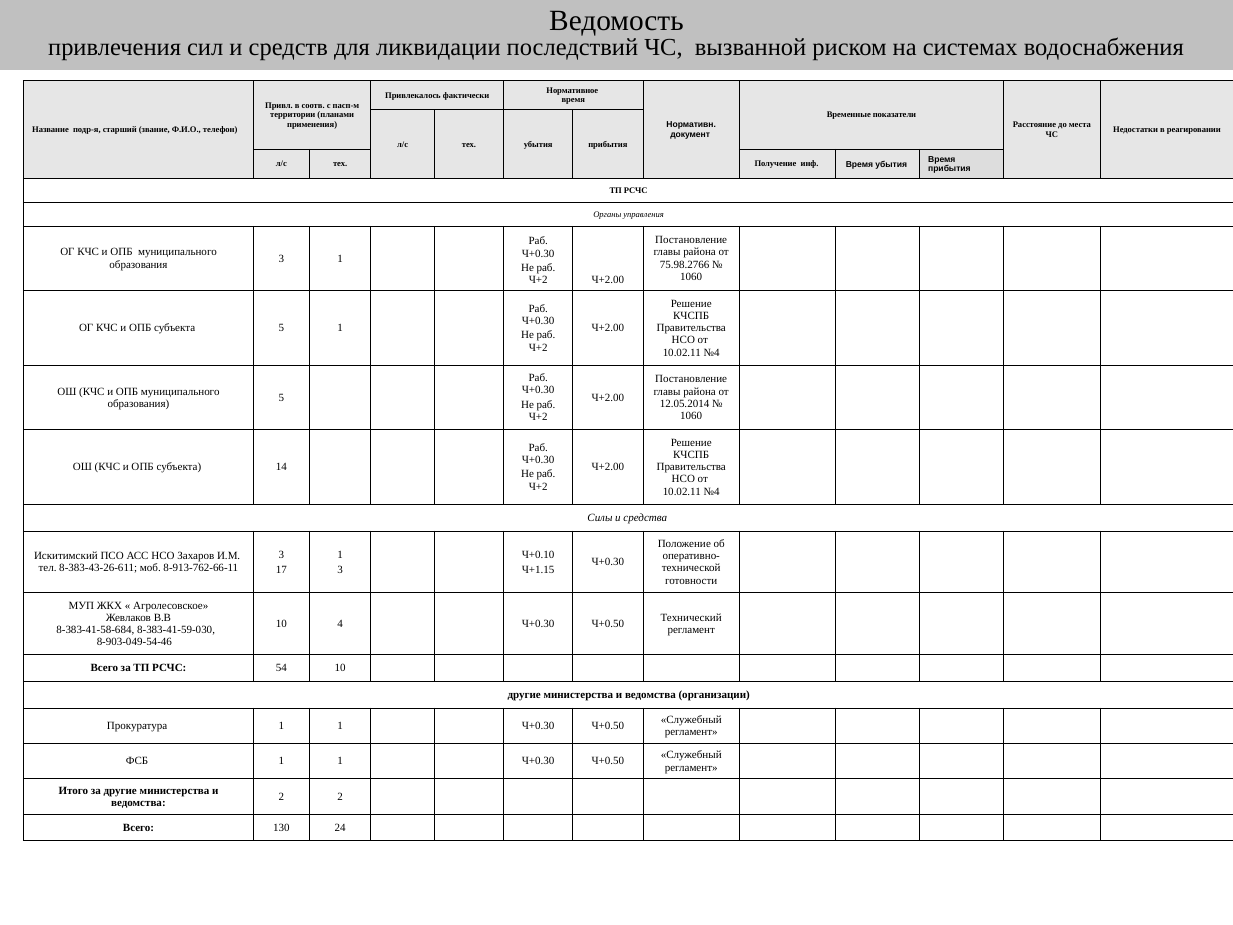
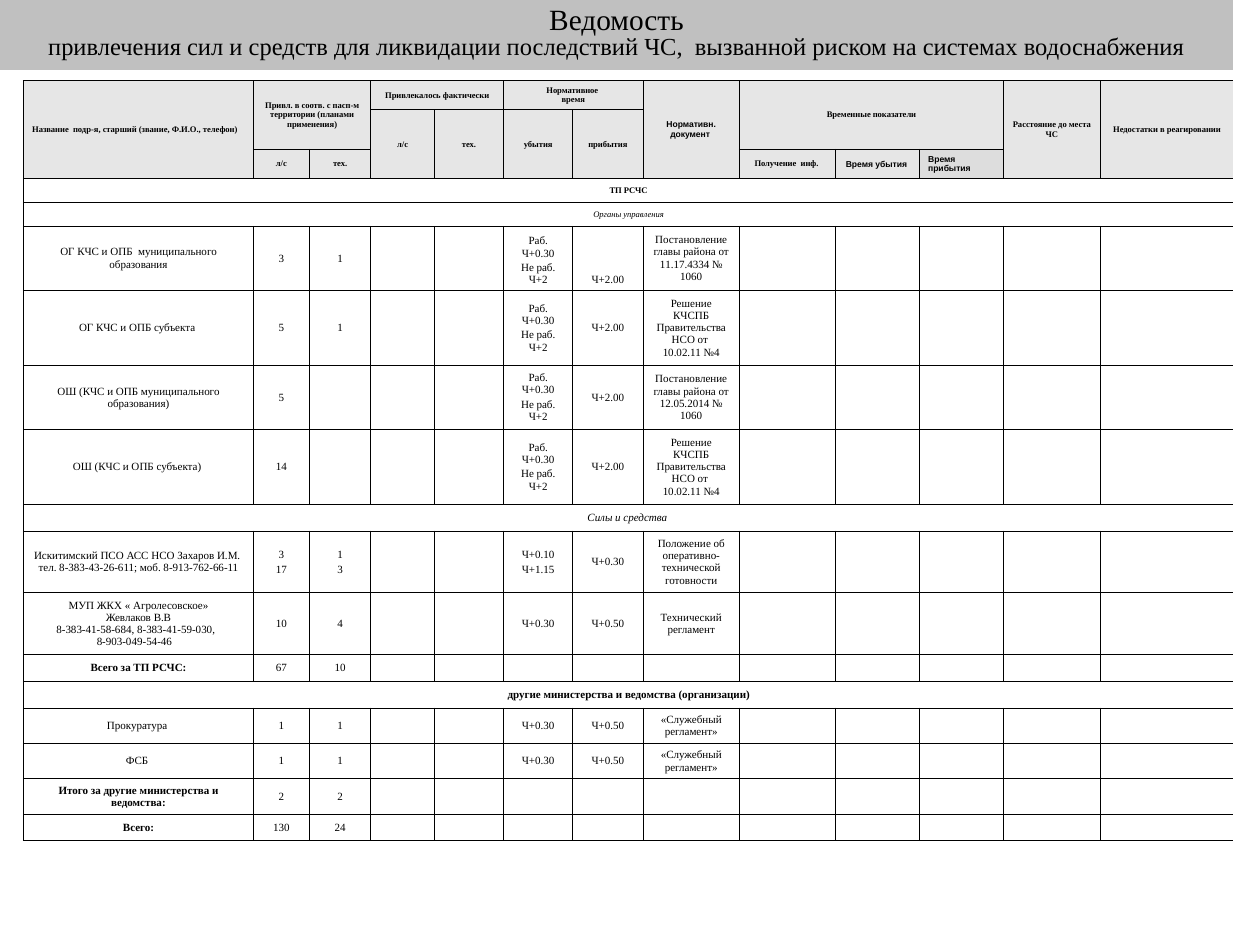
75.98.2766: 75.98.2766 -> 11.17.4334
54: 54 -> 67
